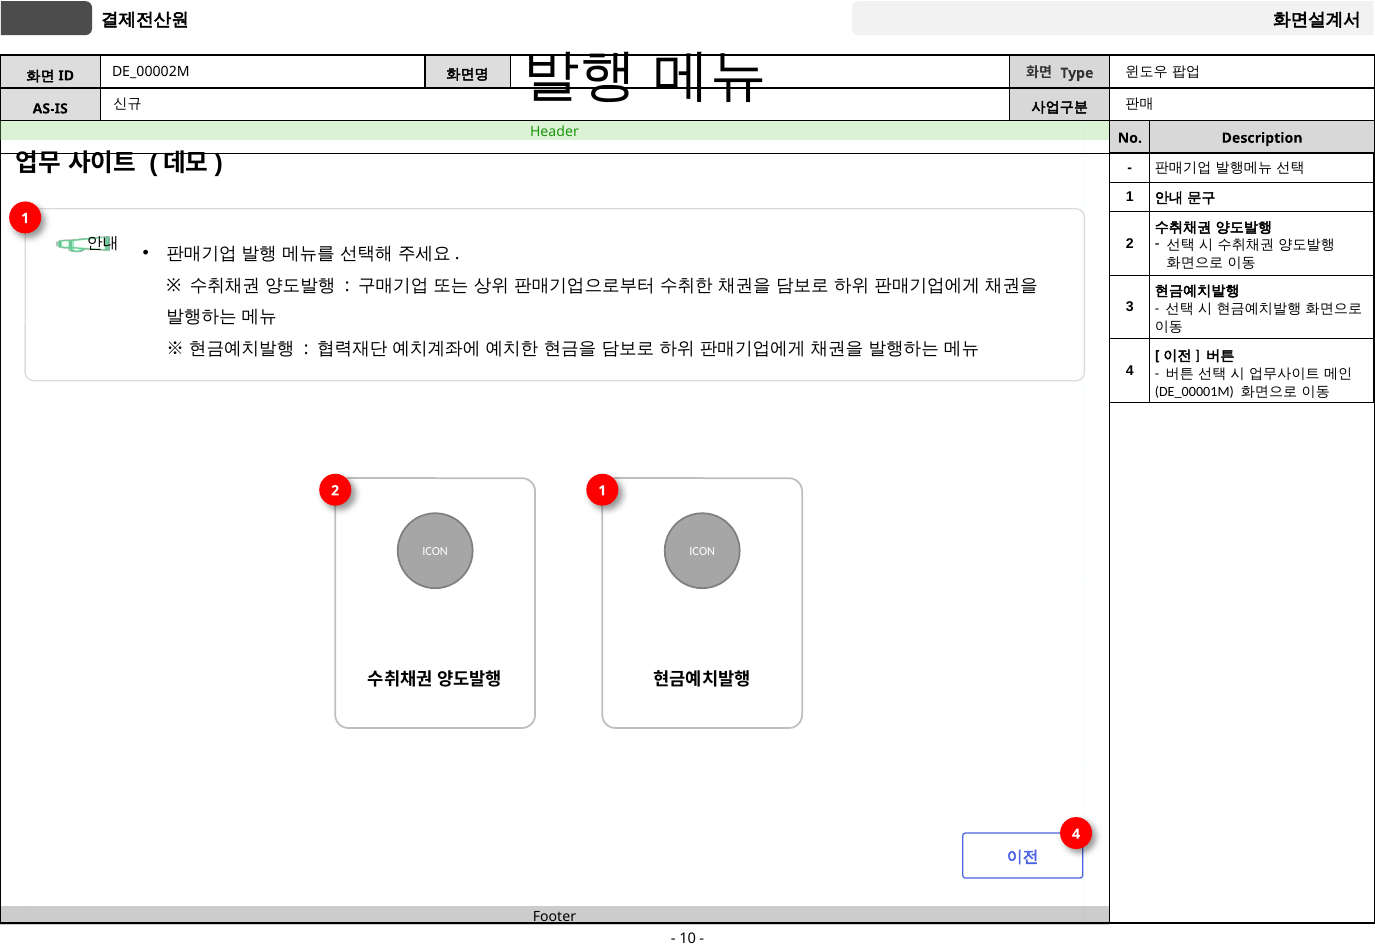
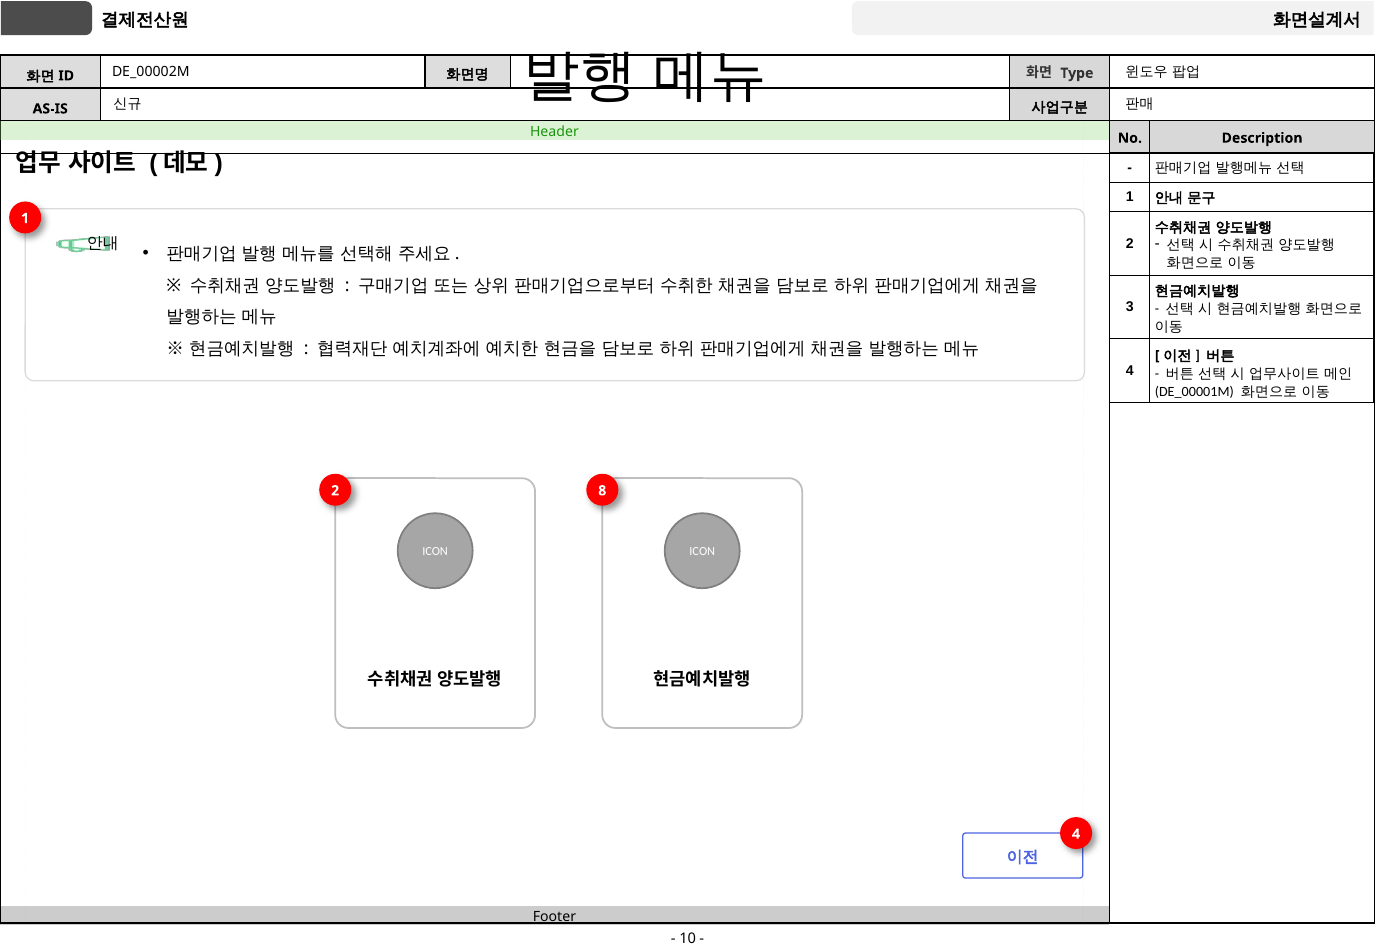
2 1: 1 -> 8
